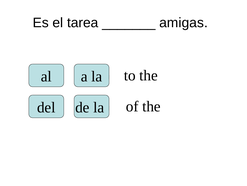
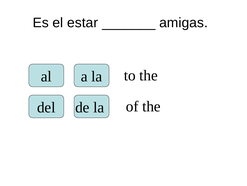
tarea: tarea -> estar
